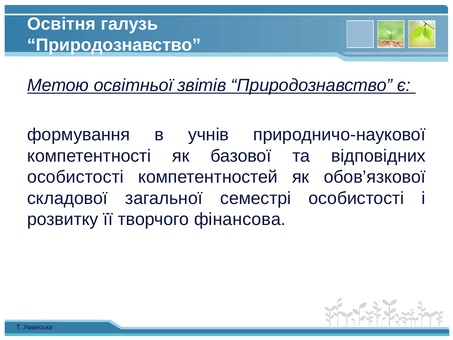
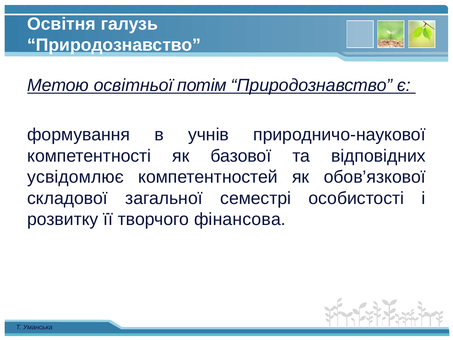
звітів: звітів -> потім
особистості at (75, 177): особистості -> усвідомлює
